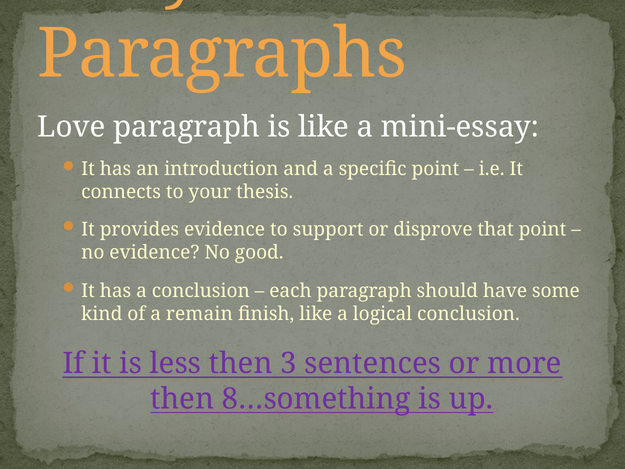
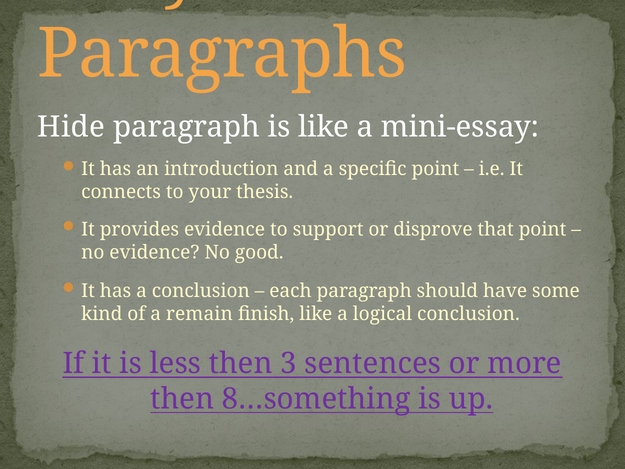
Love: Love -> Hide
